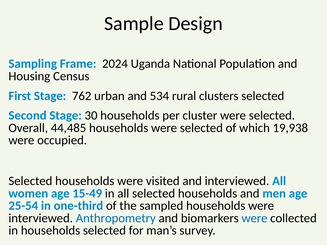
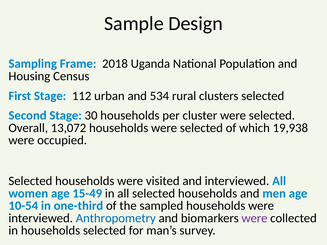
2024: 2024 -> 2018
762: 762 -> 112
44,485: 44,485 -> 13,072
25-54: 25-54 -> 10-54
were at (254, 218) colour: blue -> purple
